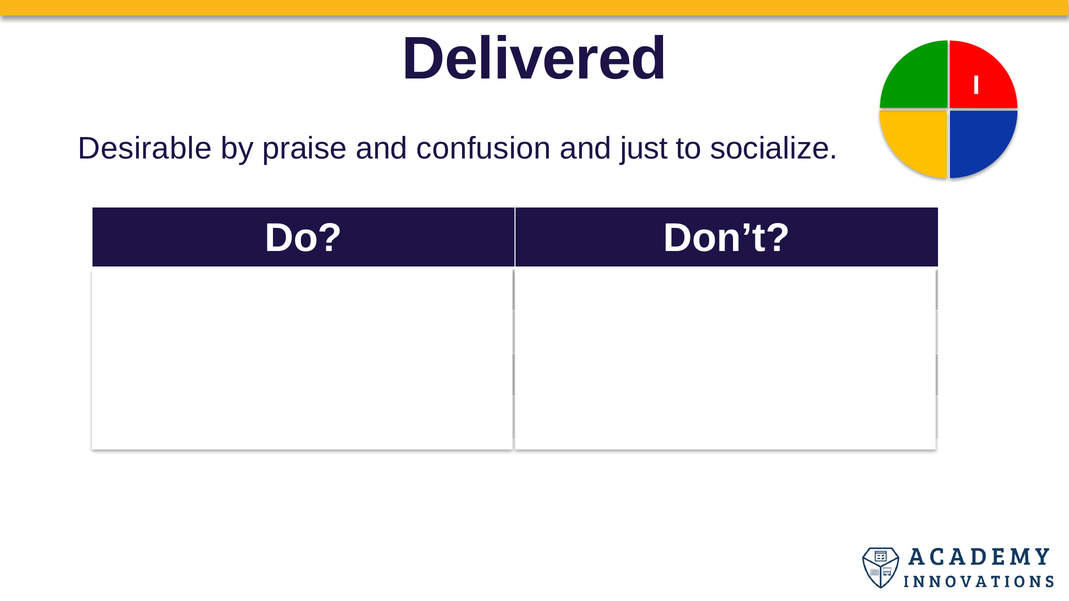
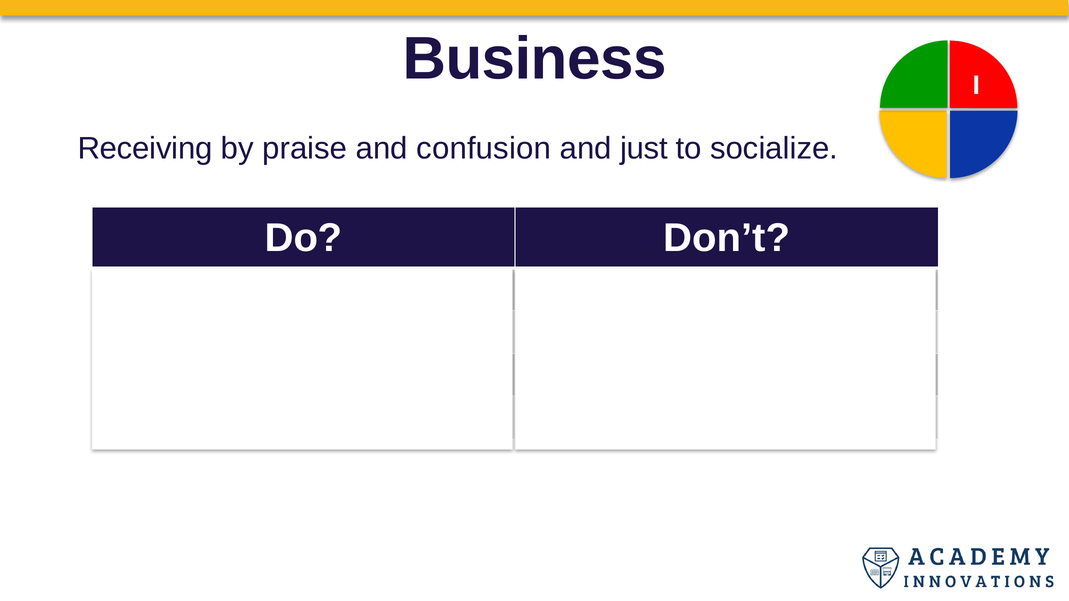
Delivered at (535, 59): Delivered -> Business
Desirable: Desirable -> Receiving
